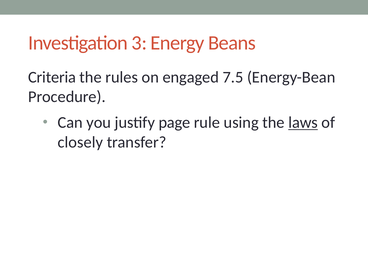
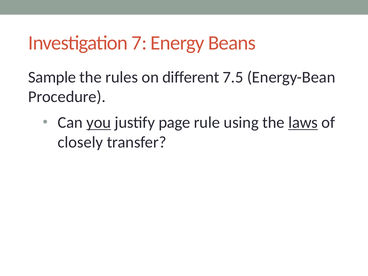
3: 3 -> 7
Criteria: Criteria -> Sample
engaged: engaged -> different
you underline: none -> present
